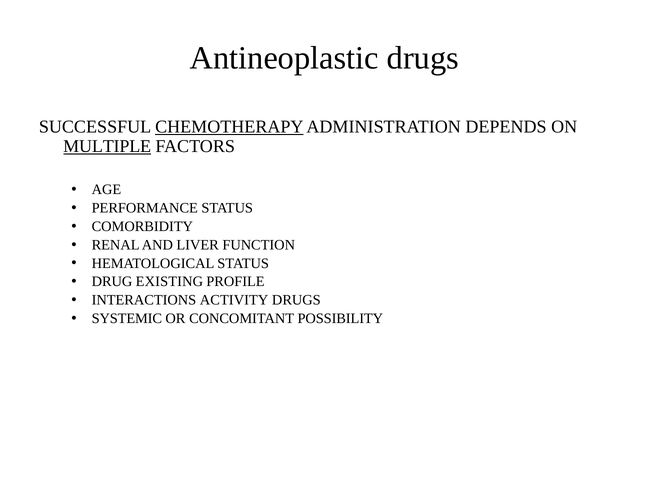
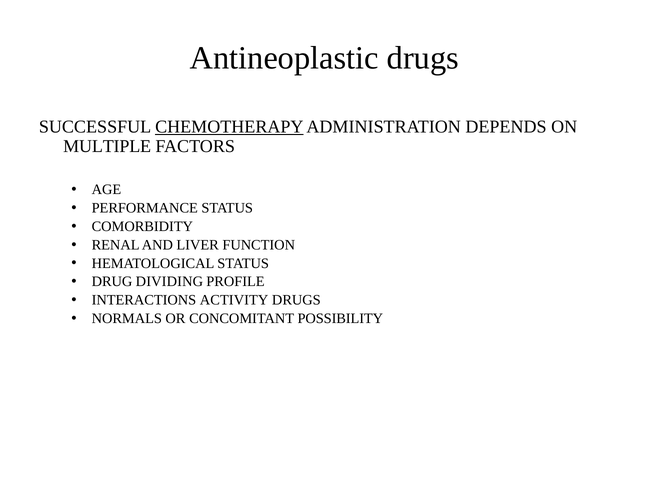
MULTIPLE underline: present -> none
EXISTING: EXISTING -> DIVIDING
SYSTEMIC: SYSTEMIC -> NORMALS
